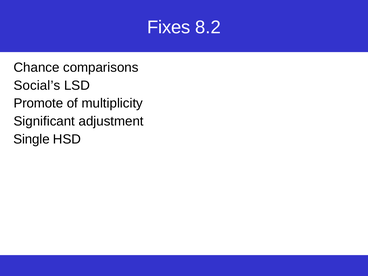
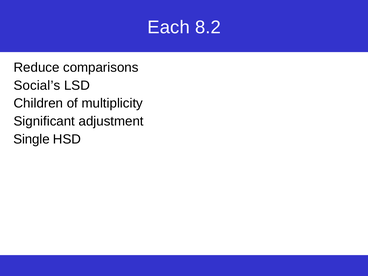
Fixes: Fixes -> Each
Chance: Chance -> Reduce
Promote: Promote -> Children
